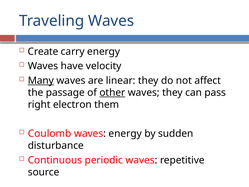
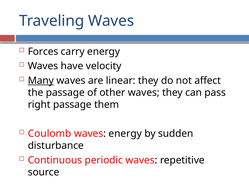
Create: Create -> Forces
other underline: present -> none
right electron: electron -> passage
